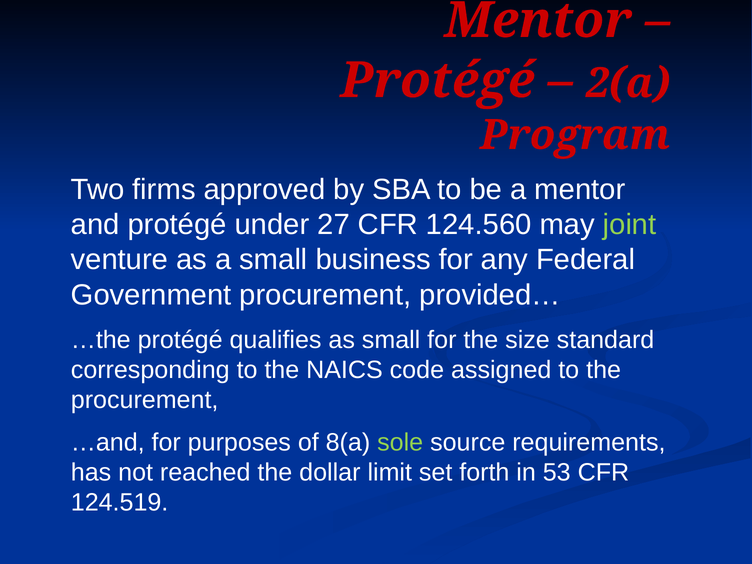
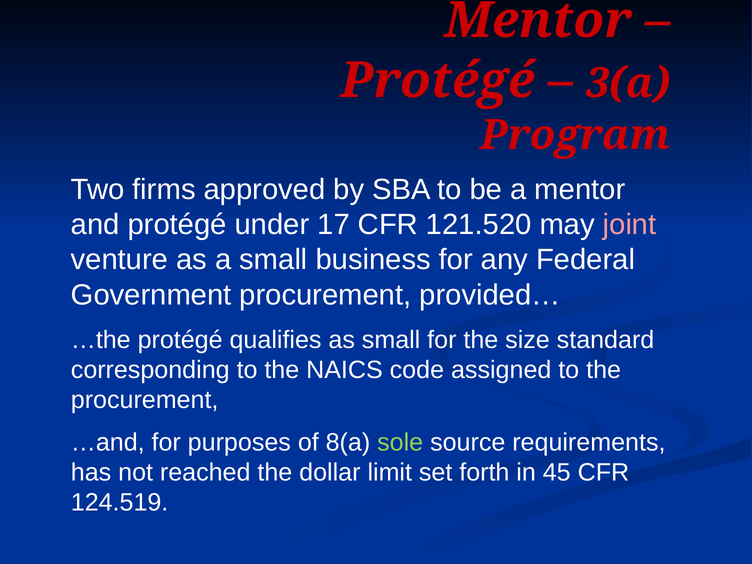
2(a: 2(a -> 3(a
27: 27 -> 17
124.560: 124.560 -> 121.520
joint colour: light green -> pink
53: 53 -> 45
